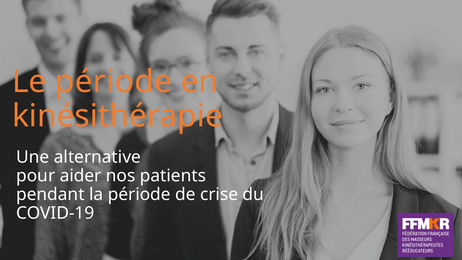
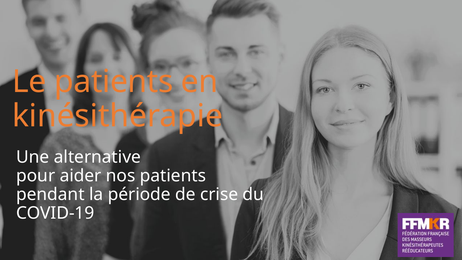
Le période: période -> patients
